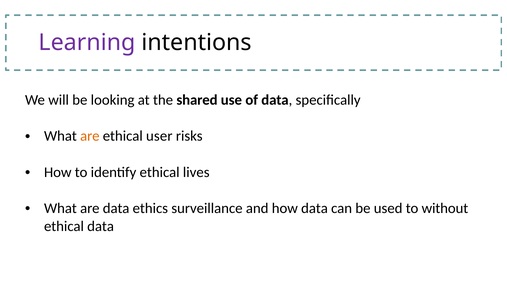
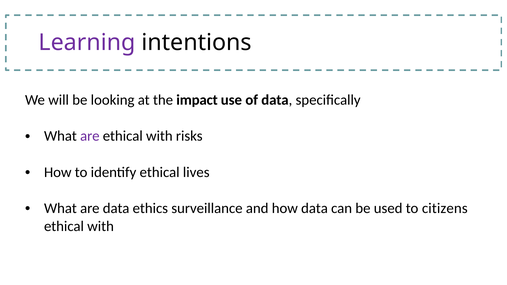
shared: shared -> impact
are at (90, 136) colour: orange -> purple
user at (159, 136): user -> with
without: without -> citizens
data at (101, 227): data -> with
